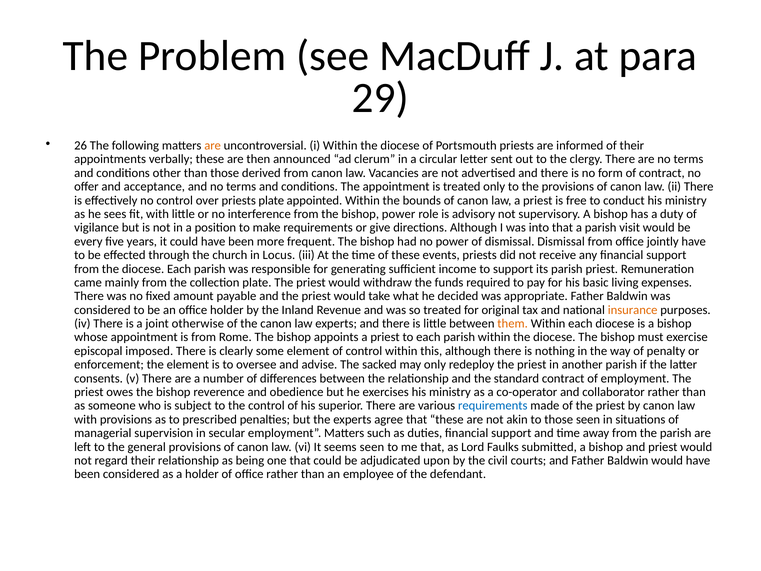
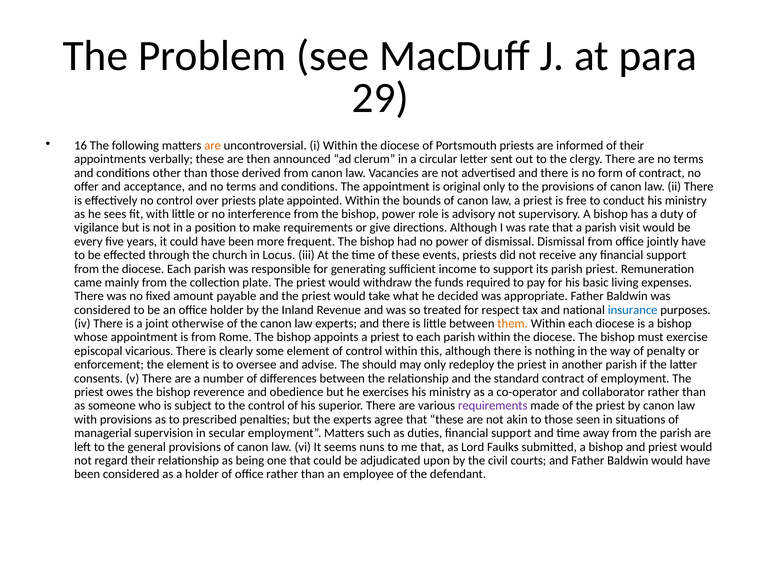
26: 26 -> 16
is treated: treated -> original
into: into -> rate
original: original -> respect
insurance colour: orange -> blue
imposed: imposed -> vicarious
sacked: sacked -> should
requirements at (493, 406) colour: blue -> purple
seems seen: seen -> nuns
